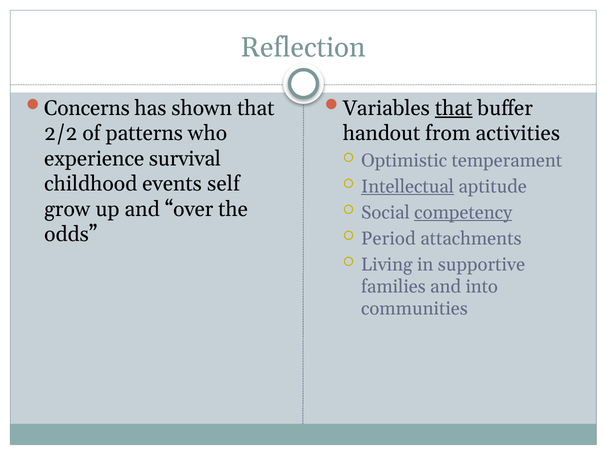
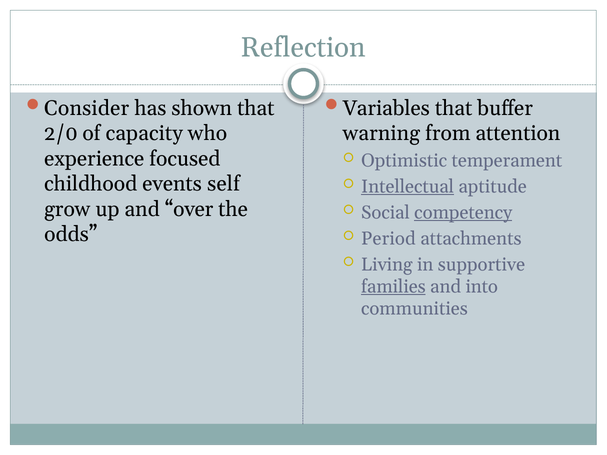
Concerns: Concerns -> Consider
that at (454, 108) underline: present -> none
2/2: 2/2 -> 2/0
patterns: patterns -> capacity
handout: handout -> warning
activities: activities -> attention
survival: survival -> focused
families underline: none -> present
